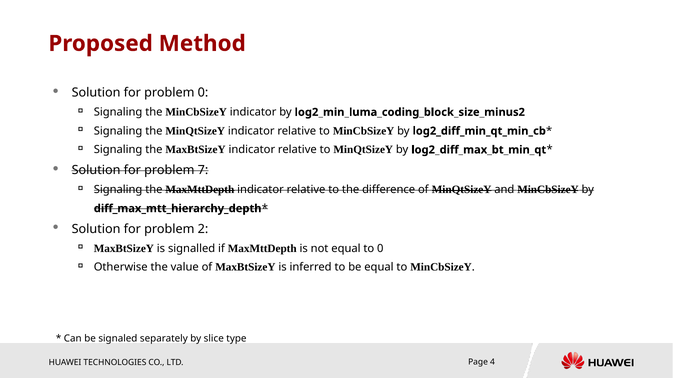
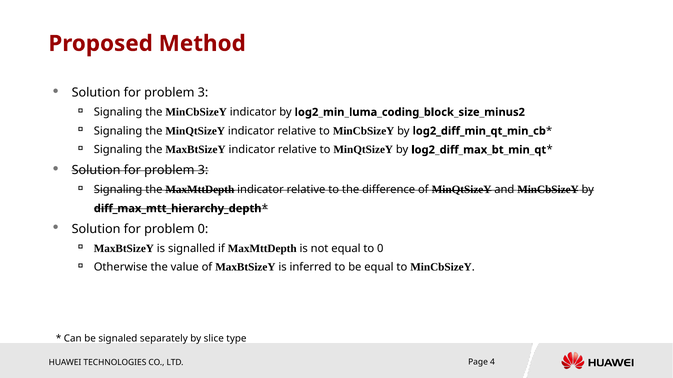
0 at (203, 93): 0 -> 3
7 at (203, 170): 7 -> 3
problem 2: 2 -> 0
